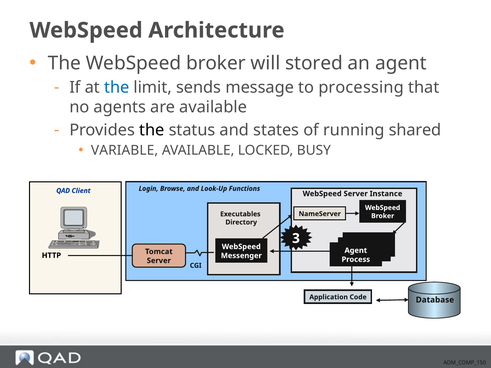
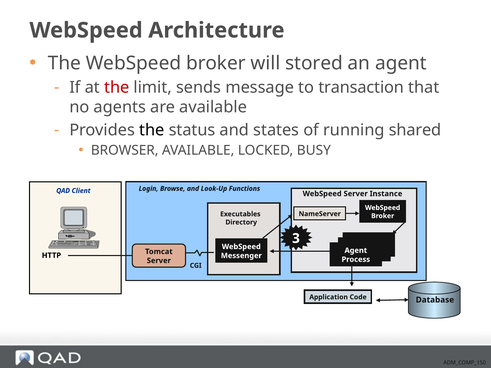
the at (117, 88) colour: blue -> red
processing: processing -> transaction
VARIABLE: VARIABLE -> BROWSER
